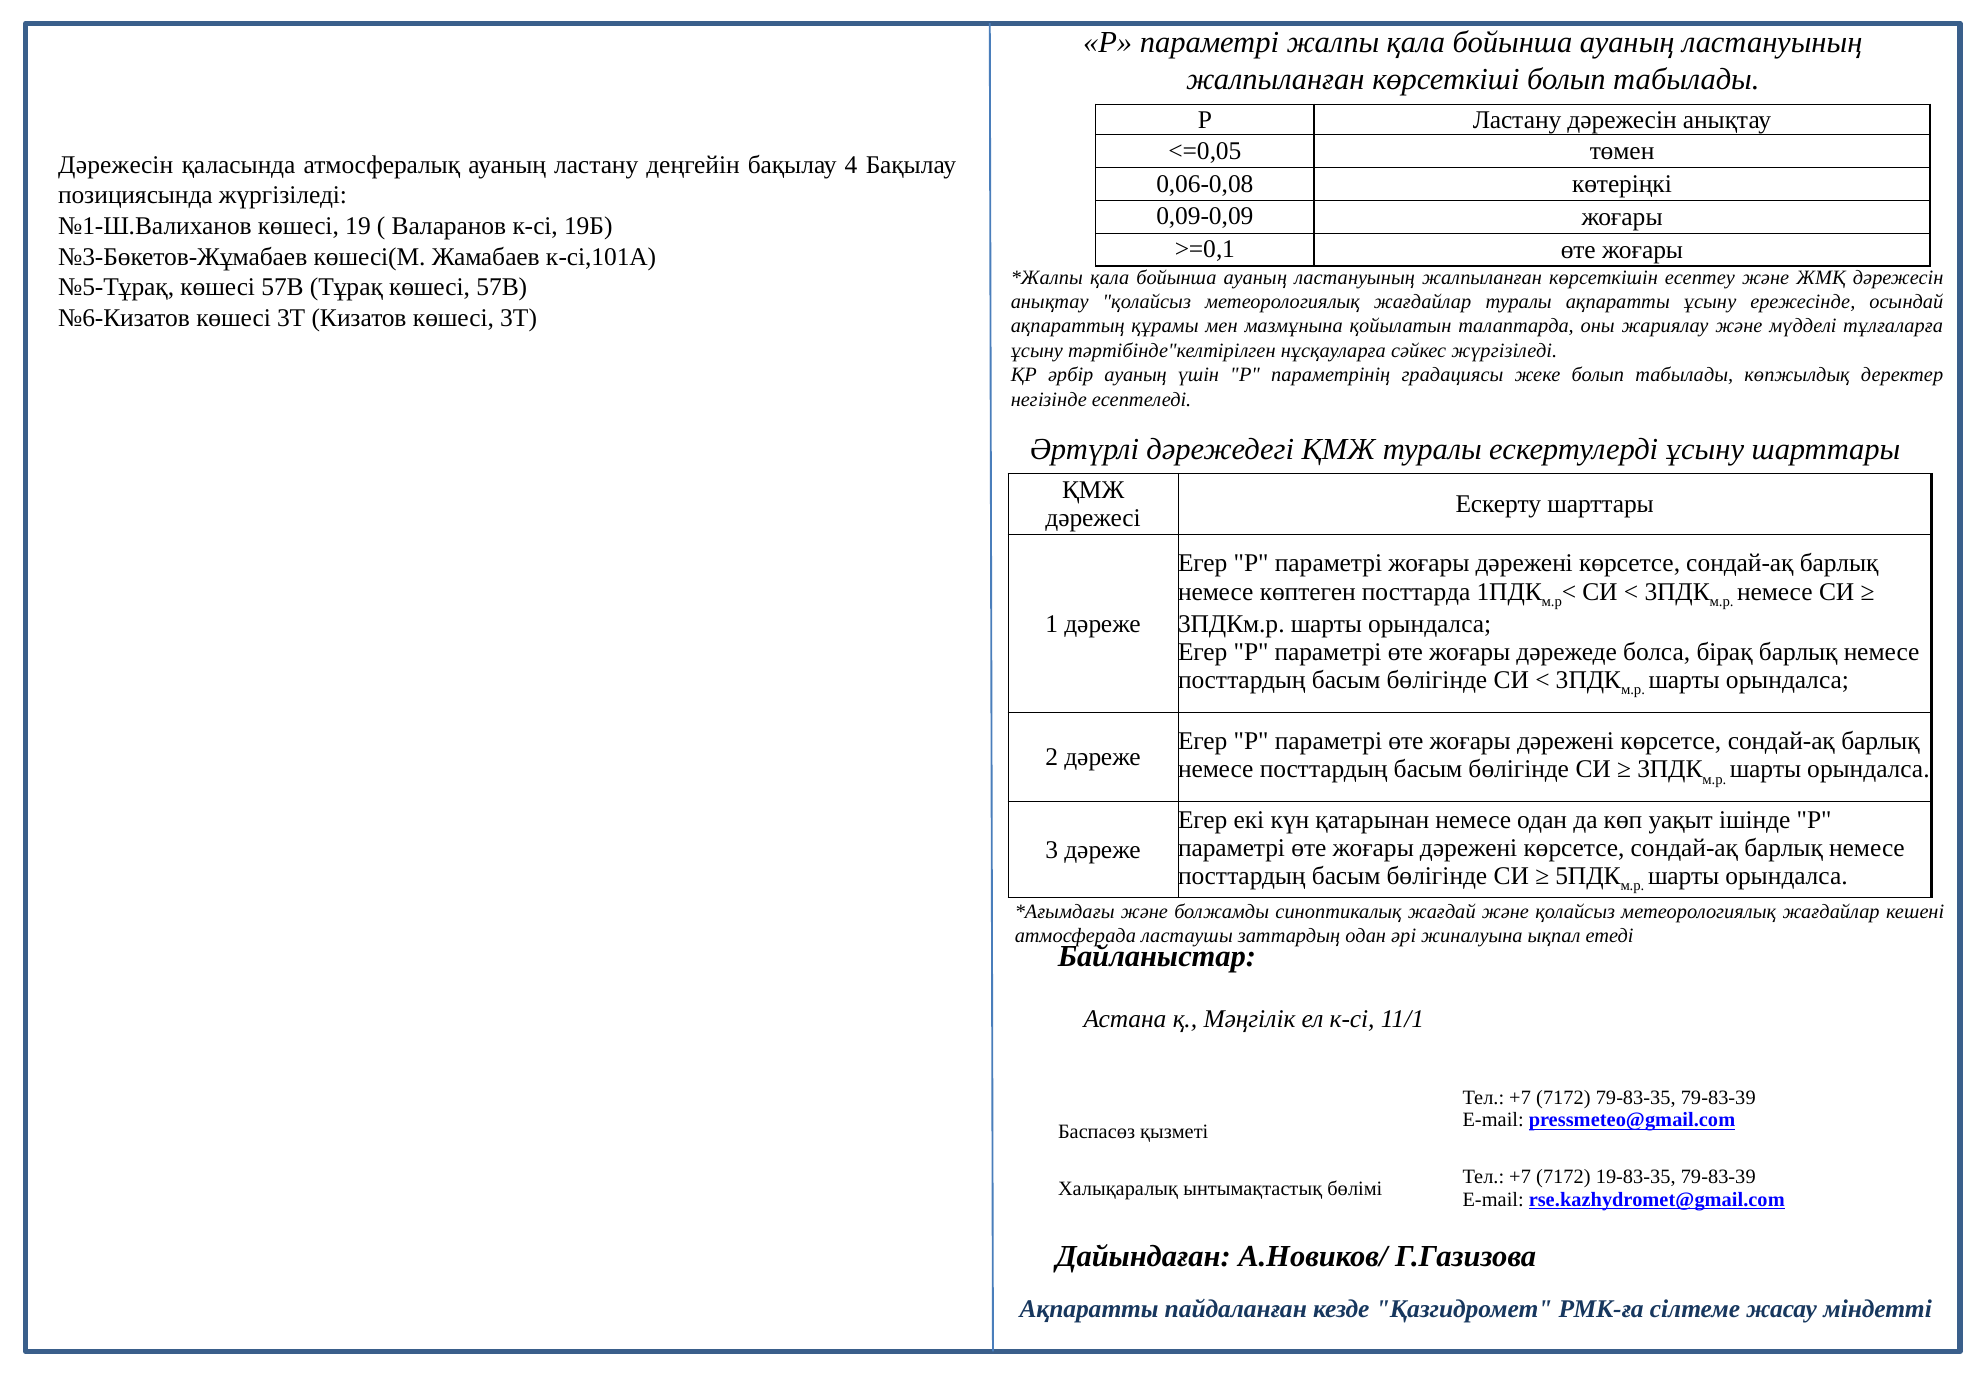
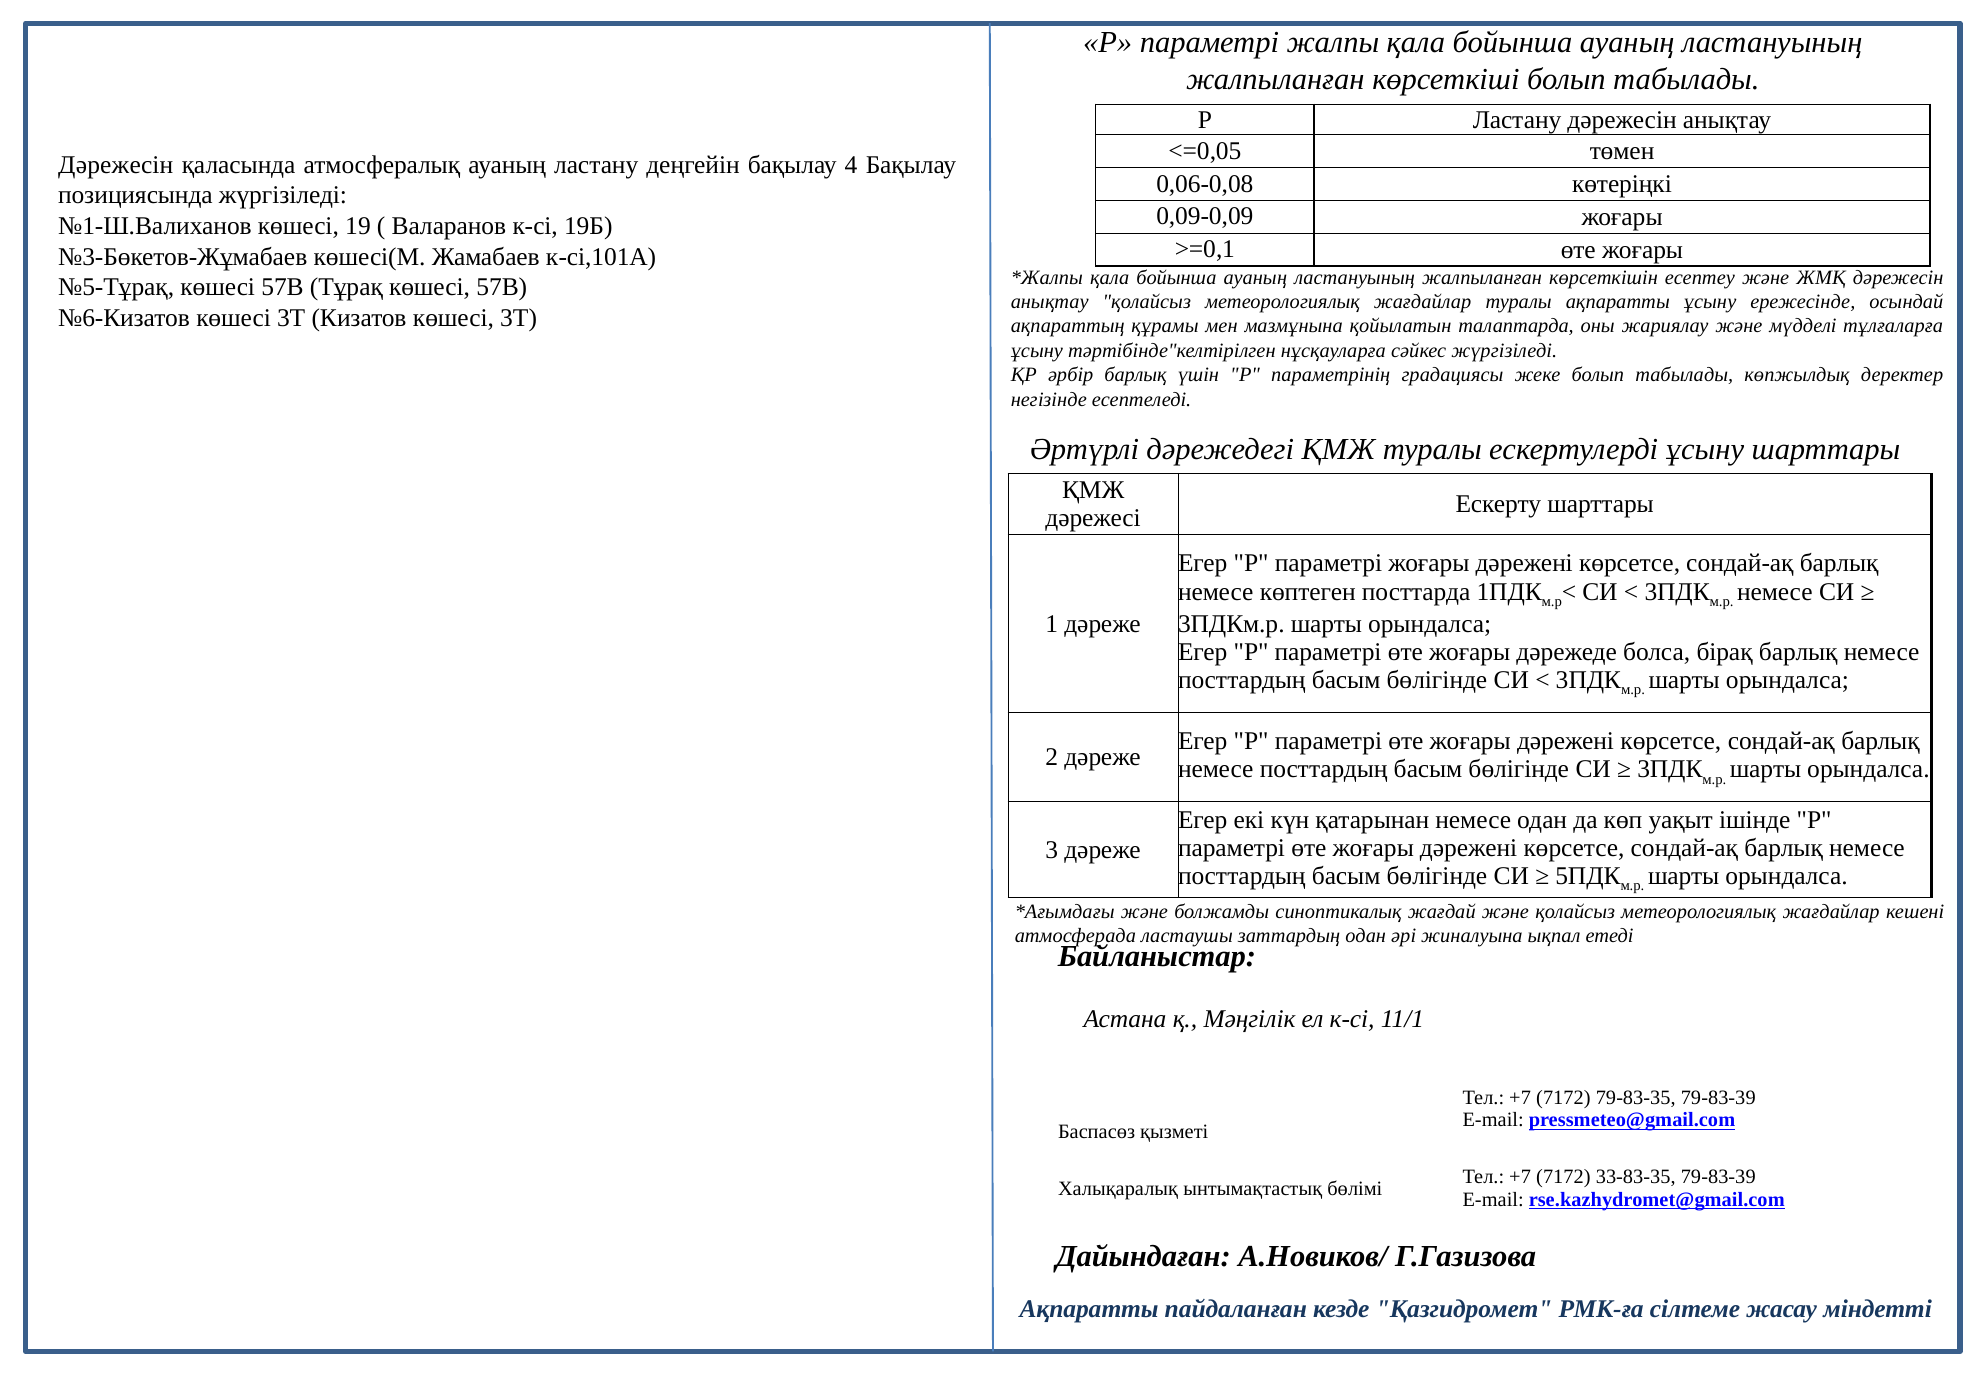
әрбір ауаның: ауаның -> барлық
19-83-35: 19-83-35 -> 33-83-35
